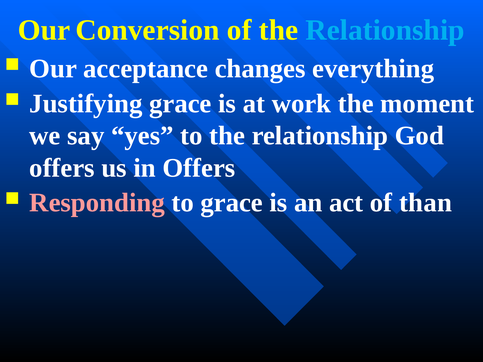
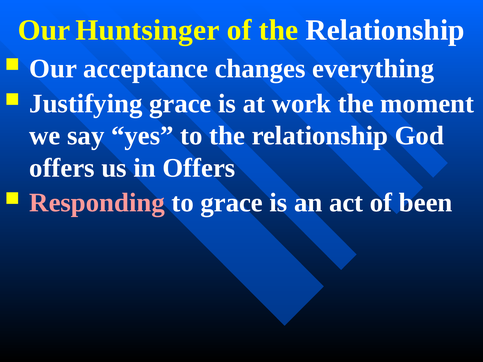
Conversion: Conversion -> Huntsinger
Relationship at (385, 30) colour: light blue -> white
than: than -> been
